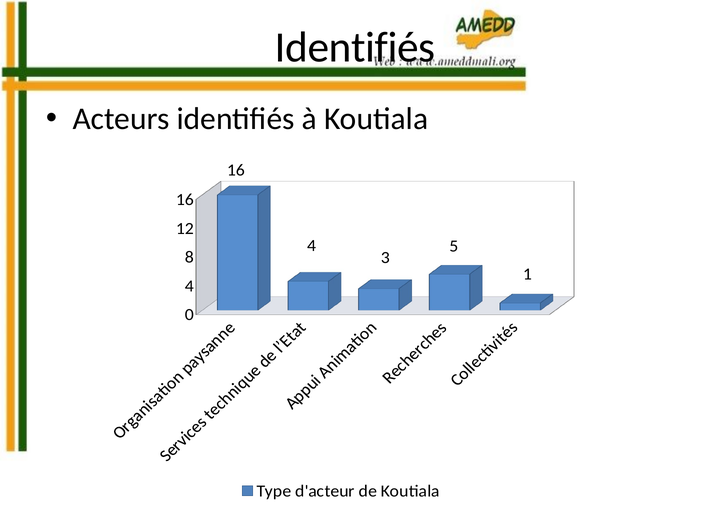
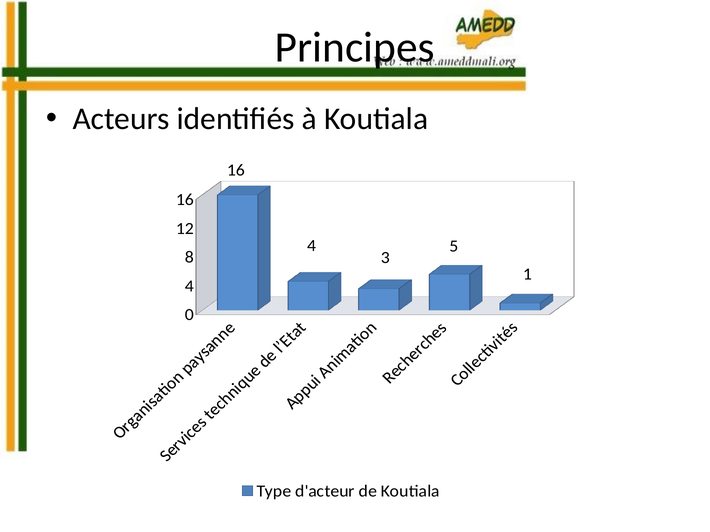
Identifiés at (355, 47): Identifiés -> Principes
